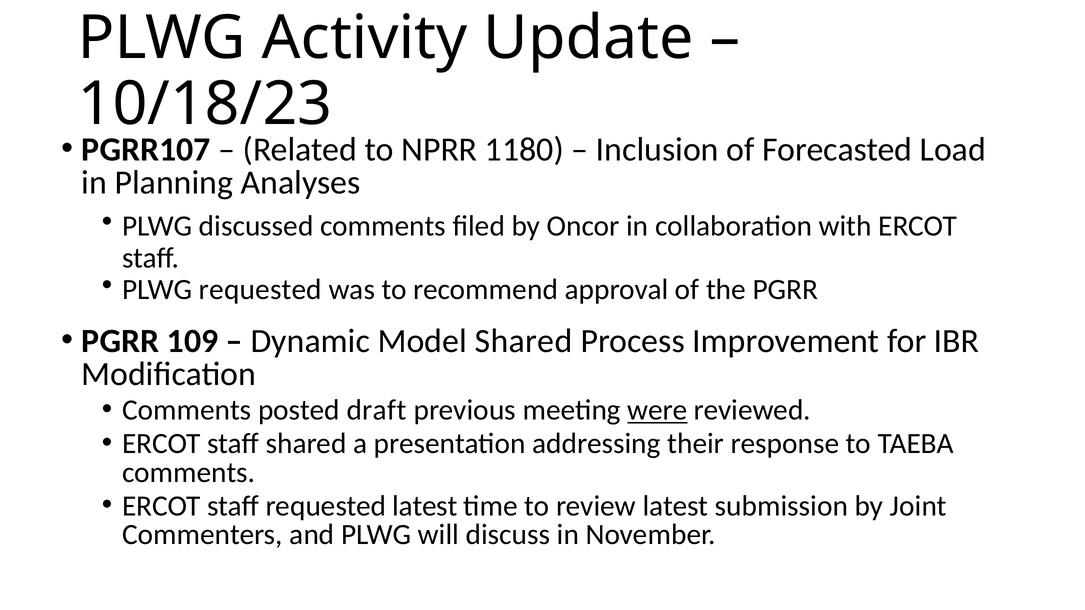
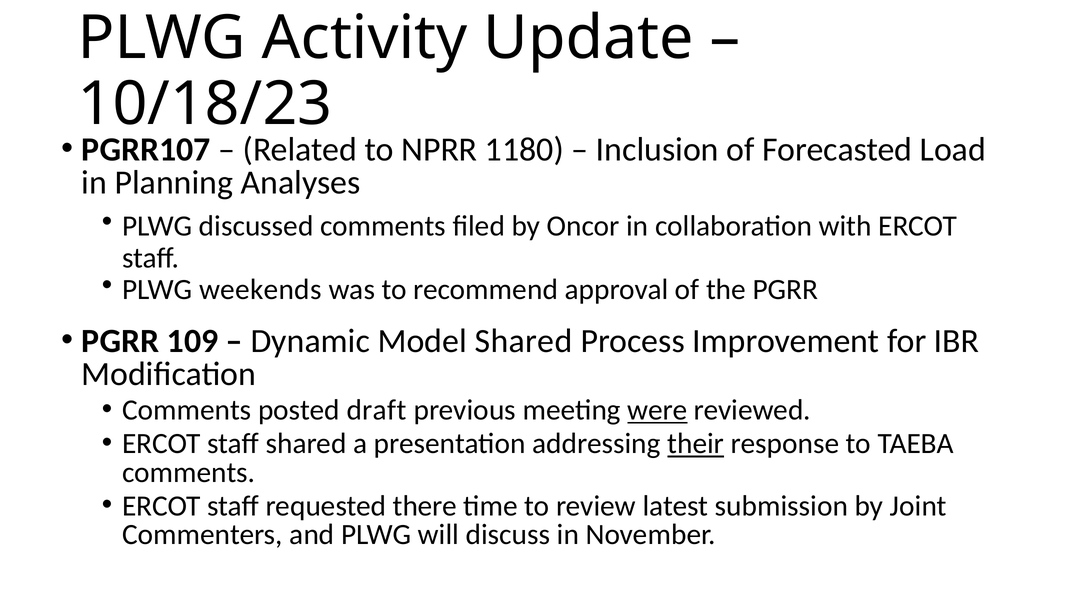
PLWG requested: requested -> weekends
their underline: none -> present
requested latest: latest -> there
